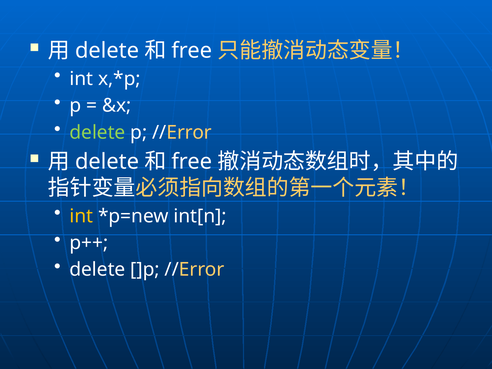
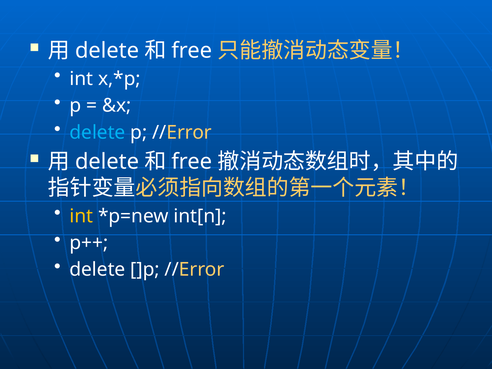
delete at (97, 132) colour: light green -> light blue
